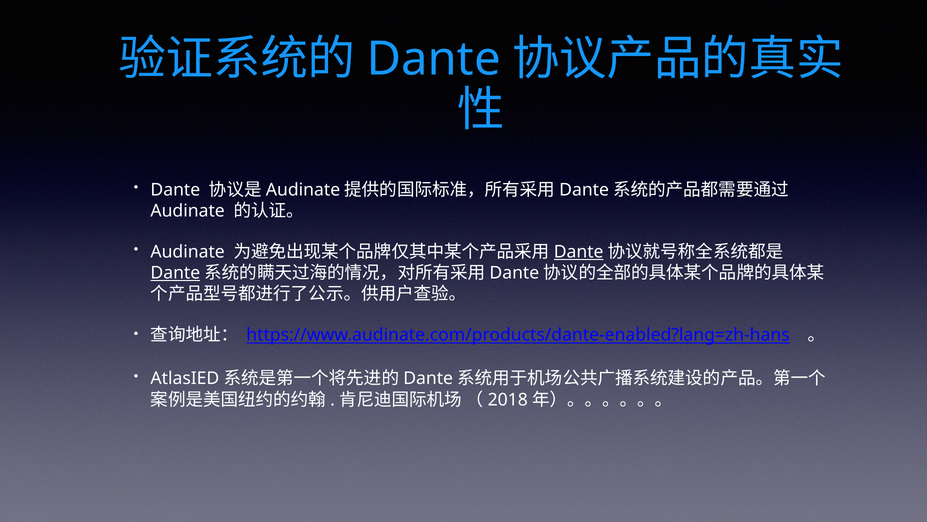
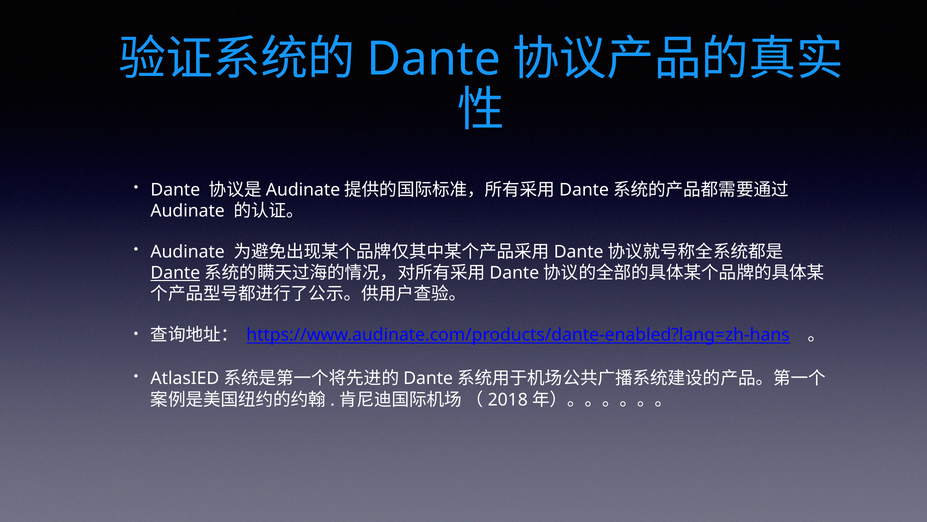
Dante at (579, 252) underline: present -> none
